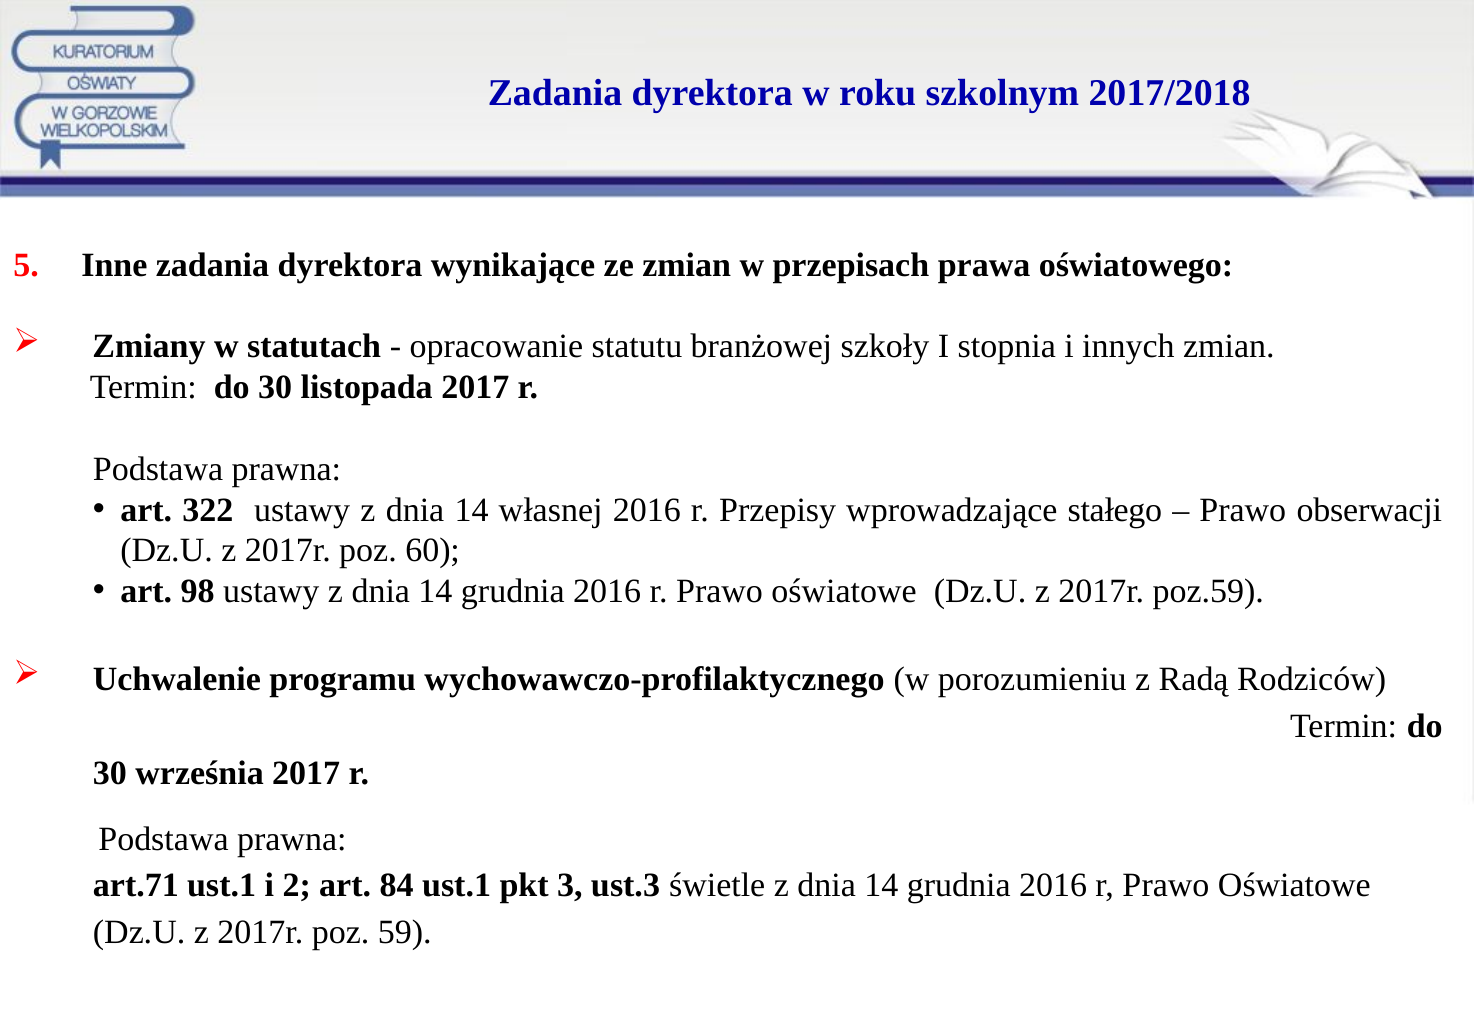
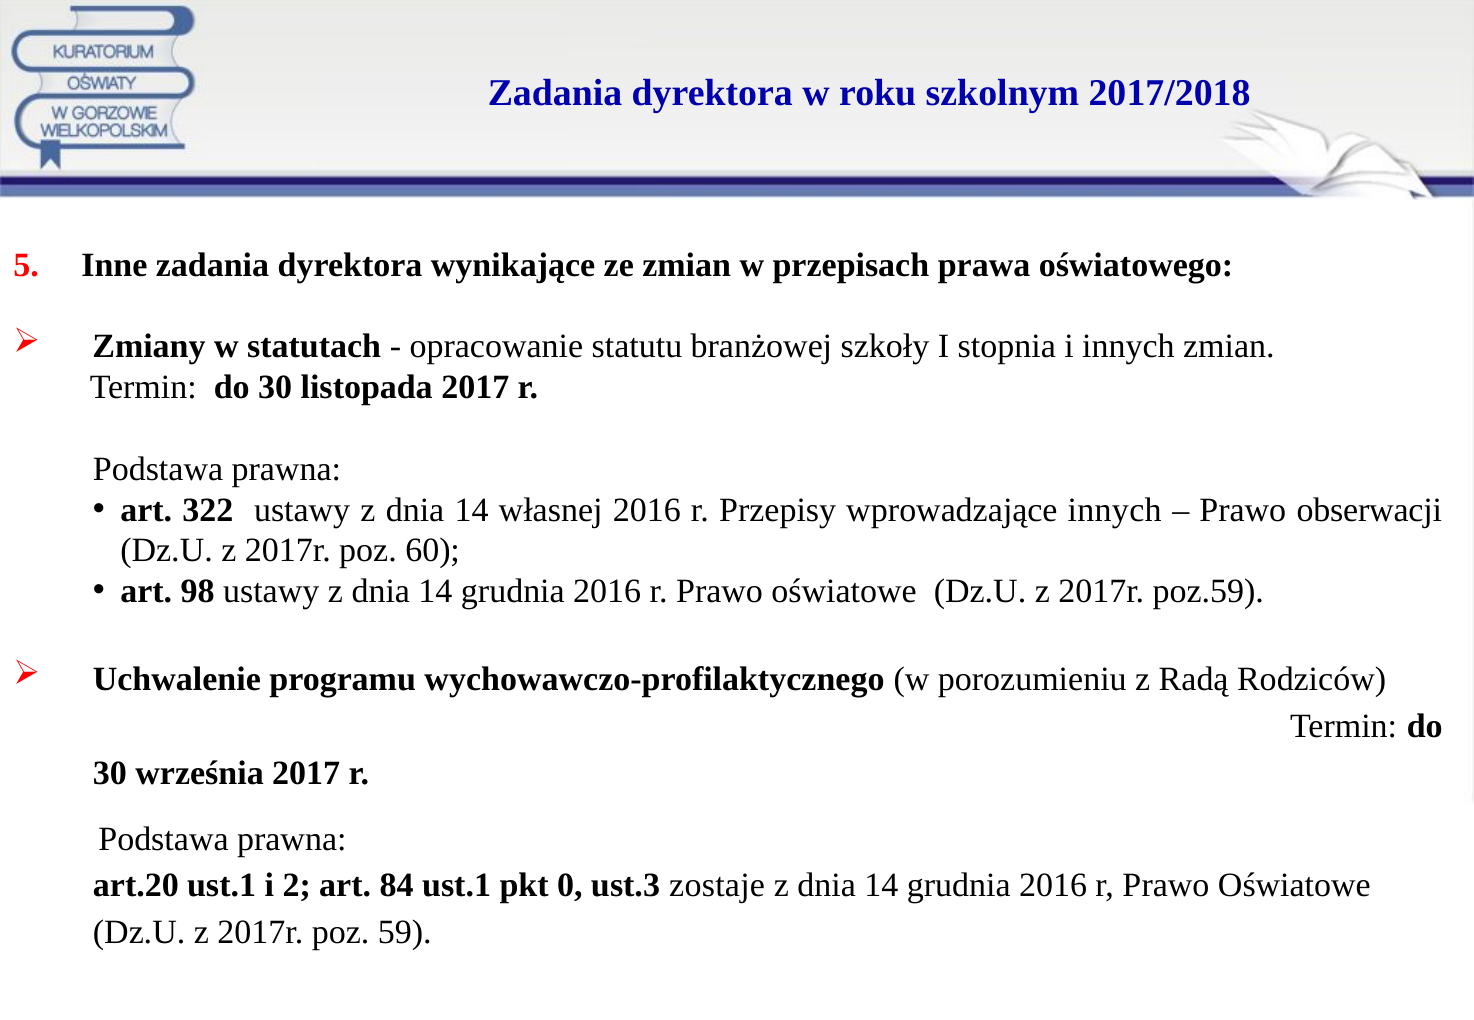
wprowadzające stałego: stałego -> innych
art.71: art.71 -> art.20
3: 3 -> 0
świetle: świetle -> zostaje
